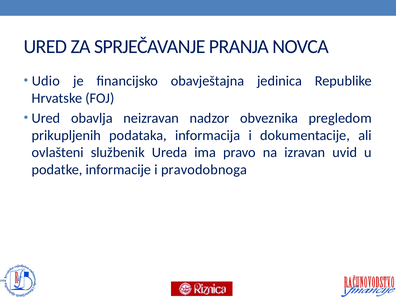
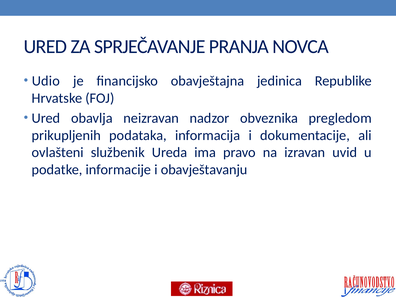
pravodobnoga: pravodobnoga -> obavještavanju
